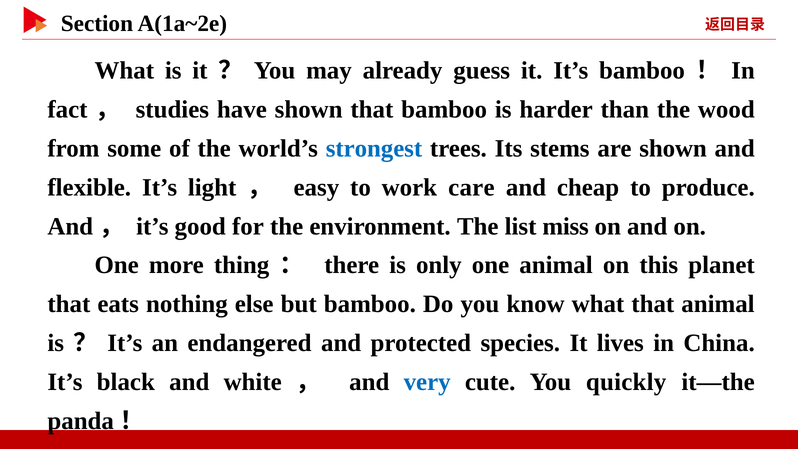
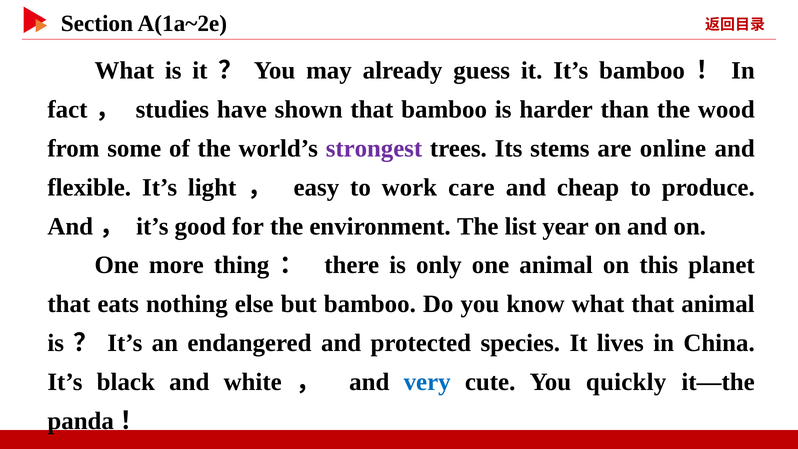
strongest colour: blue -> purple
are shown: shown -> online
miss: miss -> year
